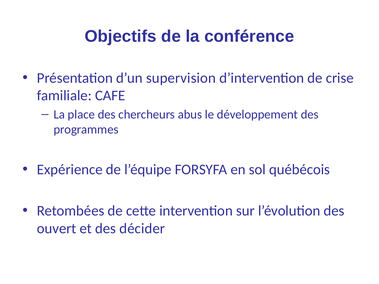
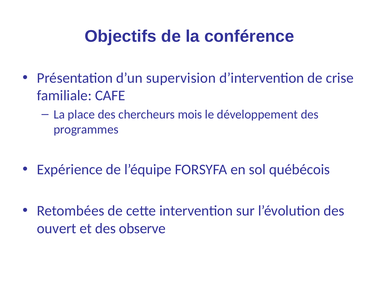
abus: abus -> mois
décider: décider -> observe
